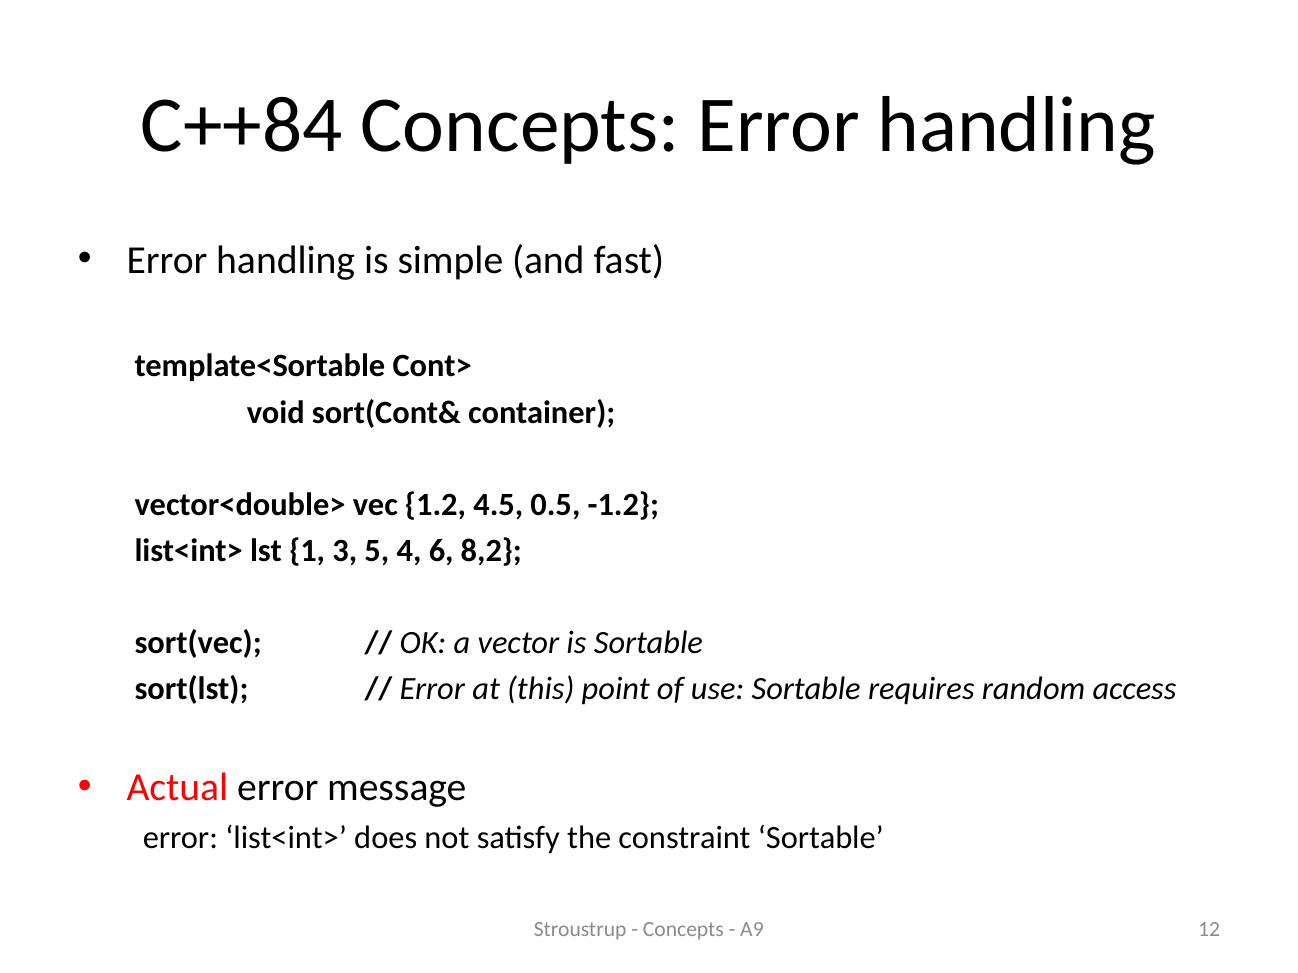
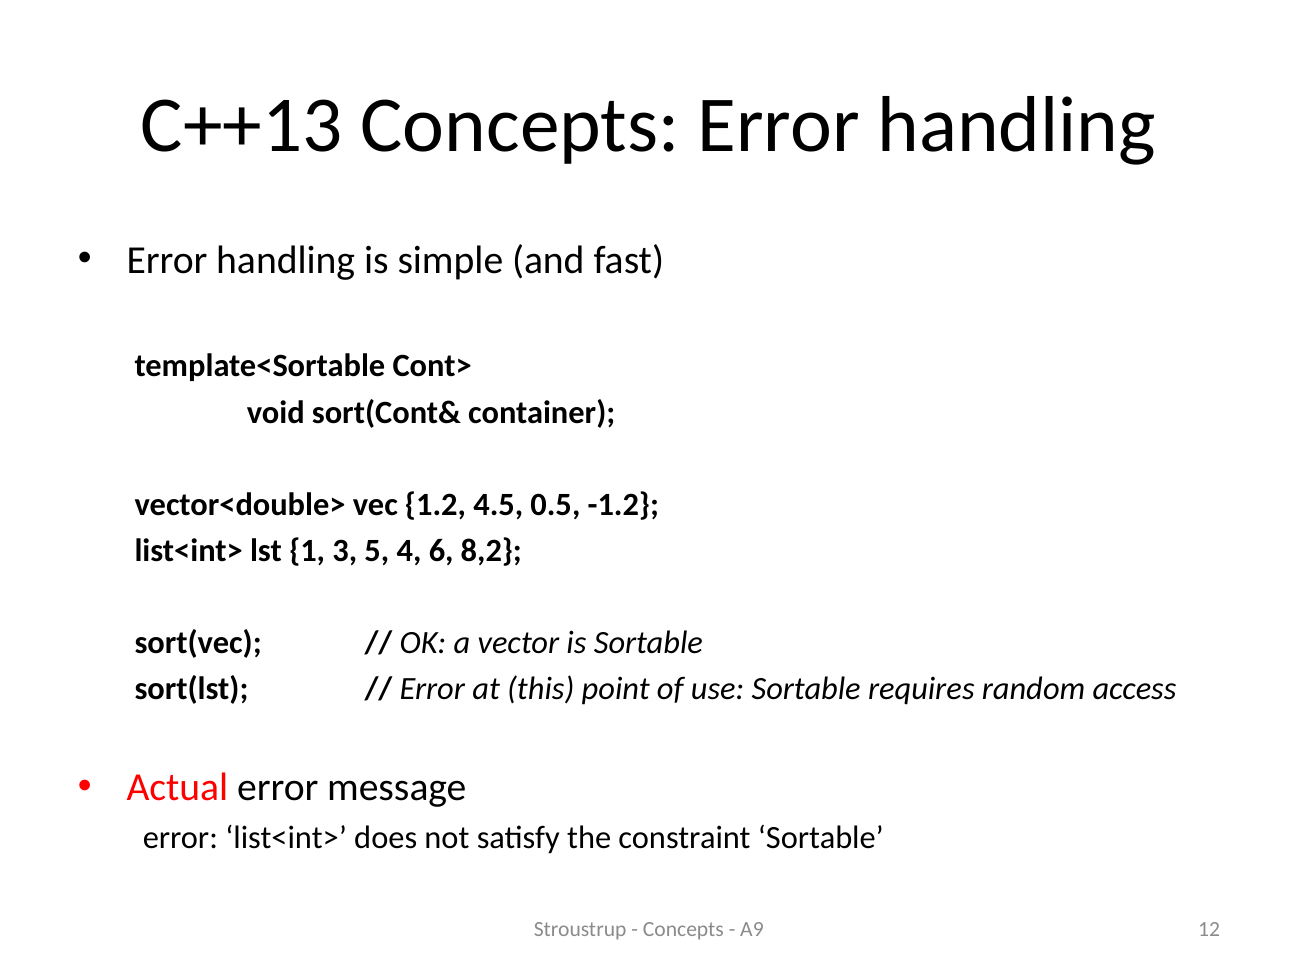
C++84: C++84 -> C++13
